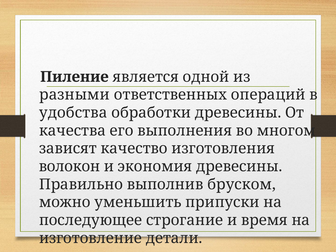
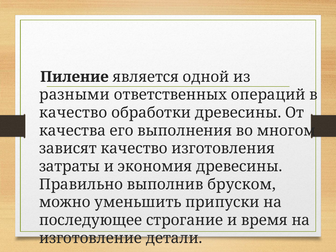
удобства at (73, 113): удобства -> качество
волокон: волокон -> затраты
